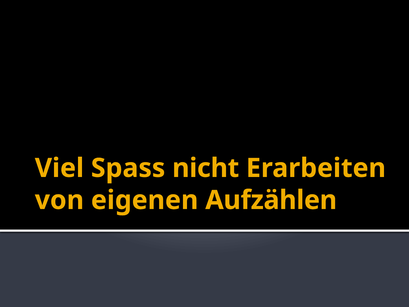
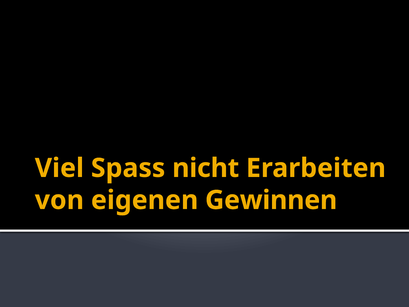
Aufzählen: Aufzählen -> Gewinnen
